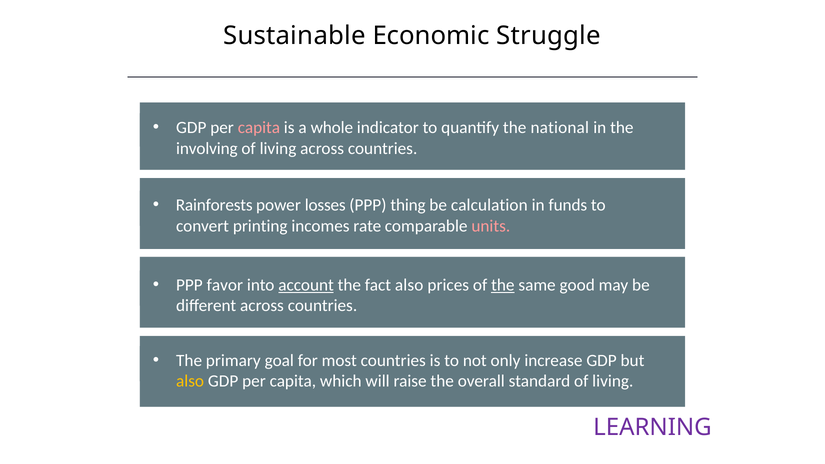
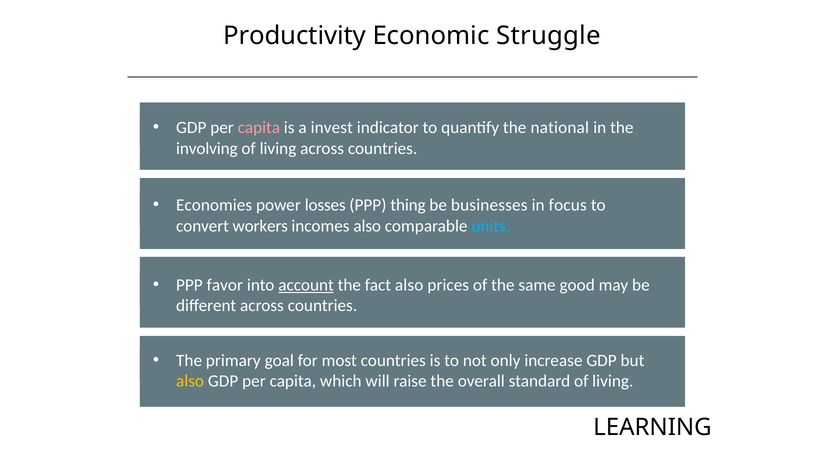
Sustainable: Sustainable -> Productivity
whole: whole -> invest
Rainforests: Rainforests -> Economies
calculation: calculation -> businesses
funds: funds -> focus
printing: printing -> workers
incomes rate: rate -> also
units colour: pink -> light blue
the at (503, 285) underline: present -> none
LEARNING colour: purple -> black
